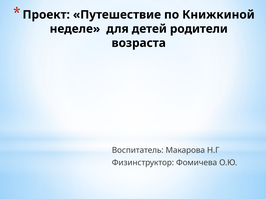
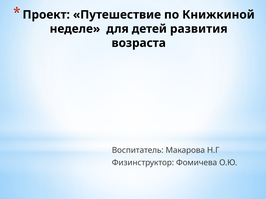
родители: родители -> развития
